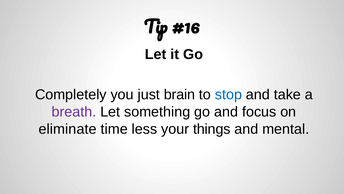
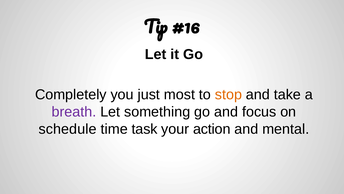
brain: brain -> most
stop colour: blue -> orange
eliminate: eliminate -> schedule
less: less -> task
things: things -> action
